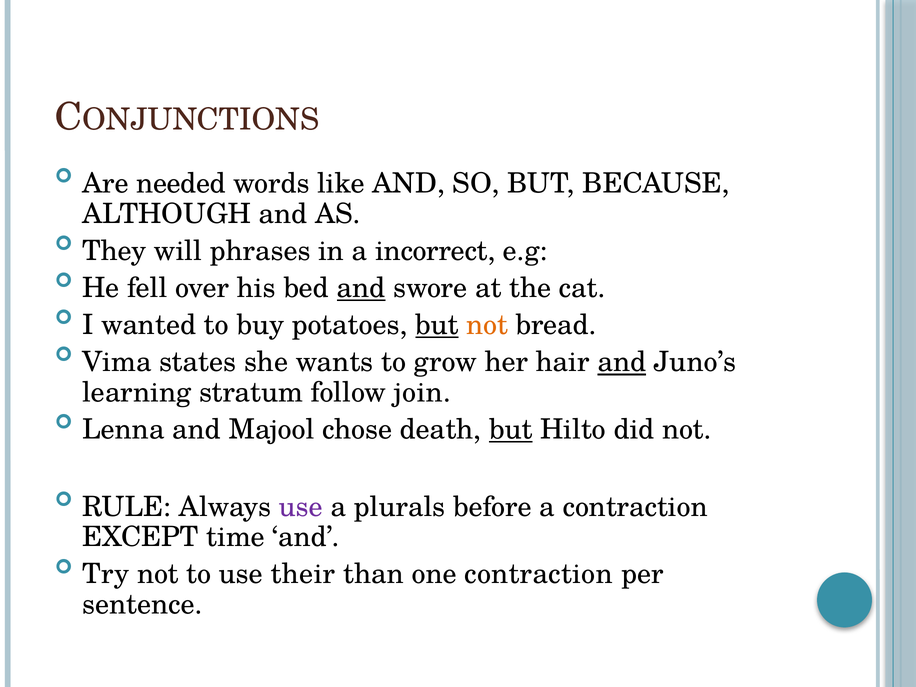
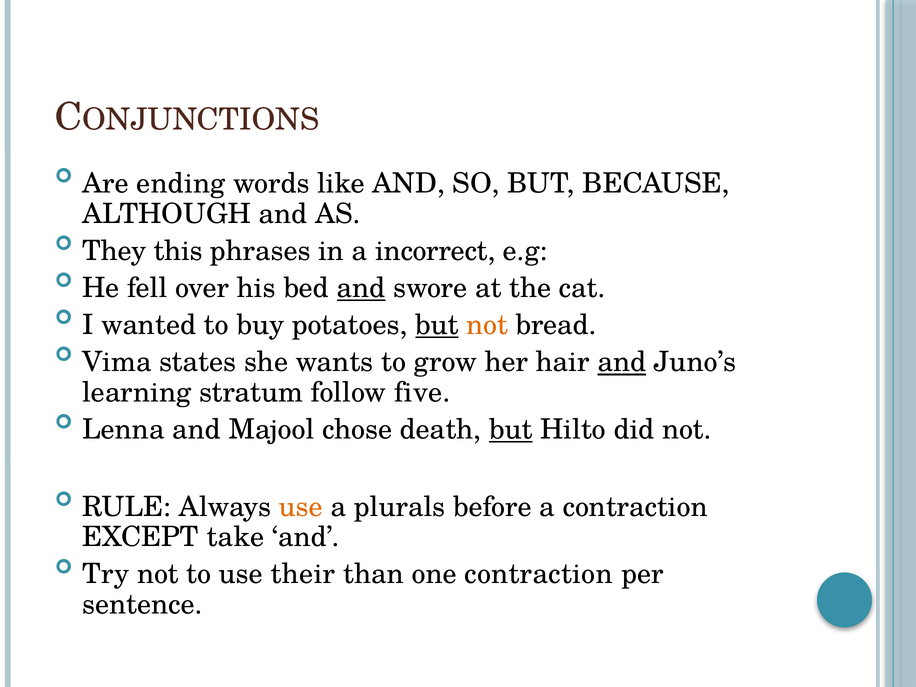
needed: needed -> ending
will: will -> this
join: join -> five
use at (301, 507) colour: purple -> orange
time: time -> take
